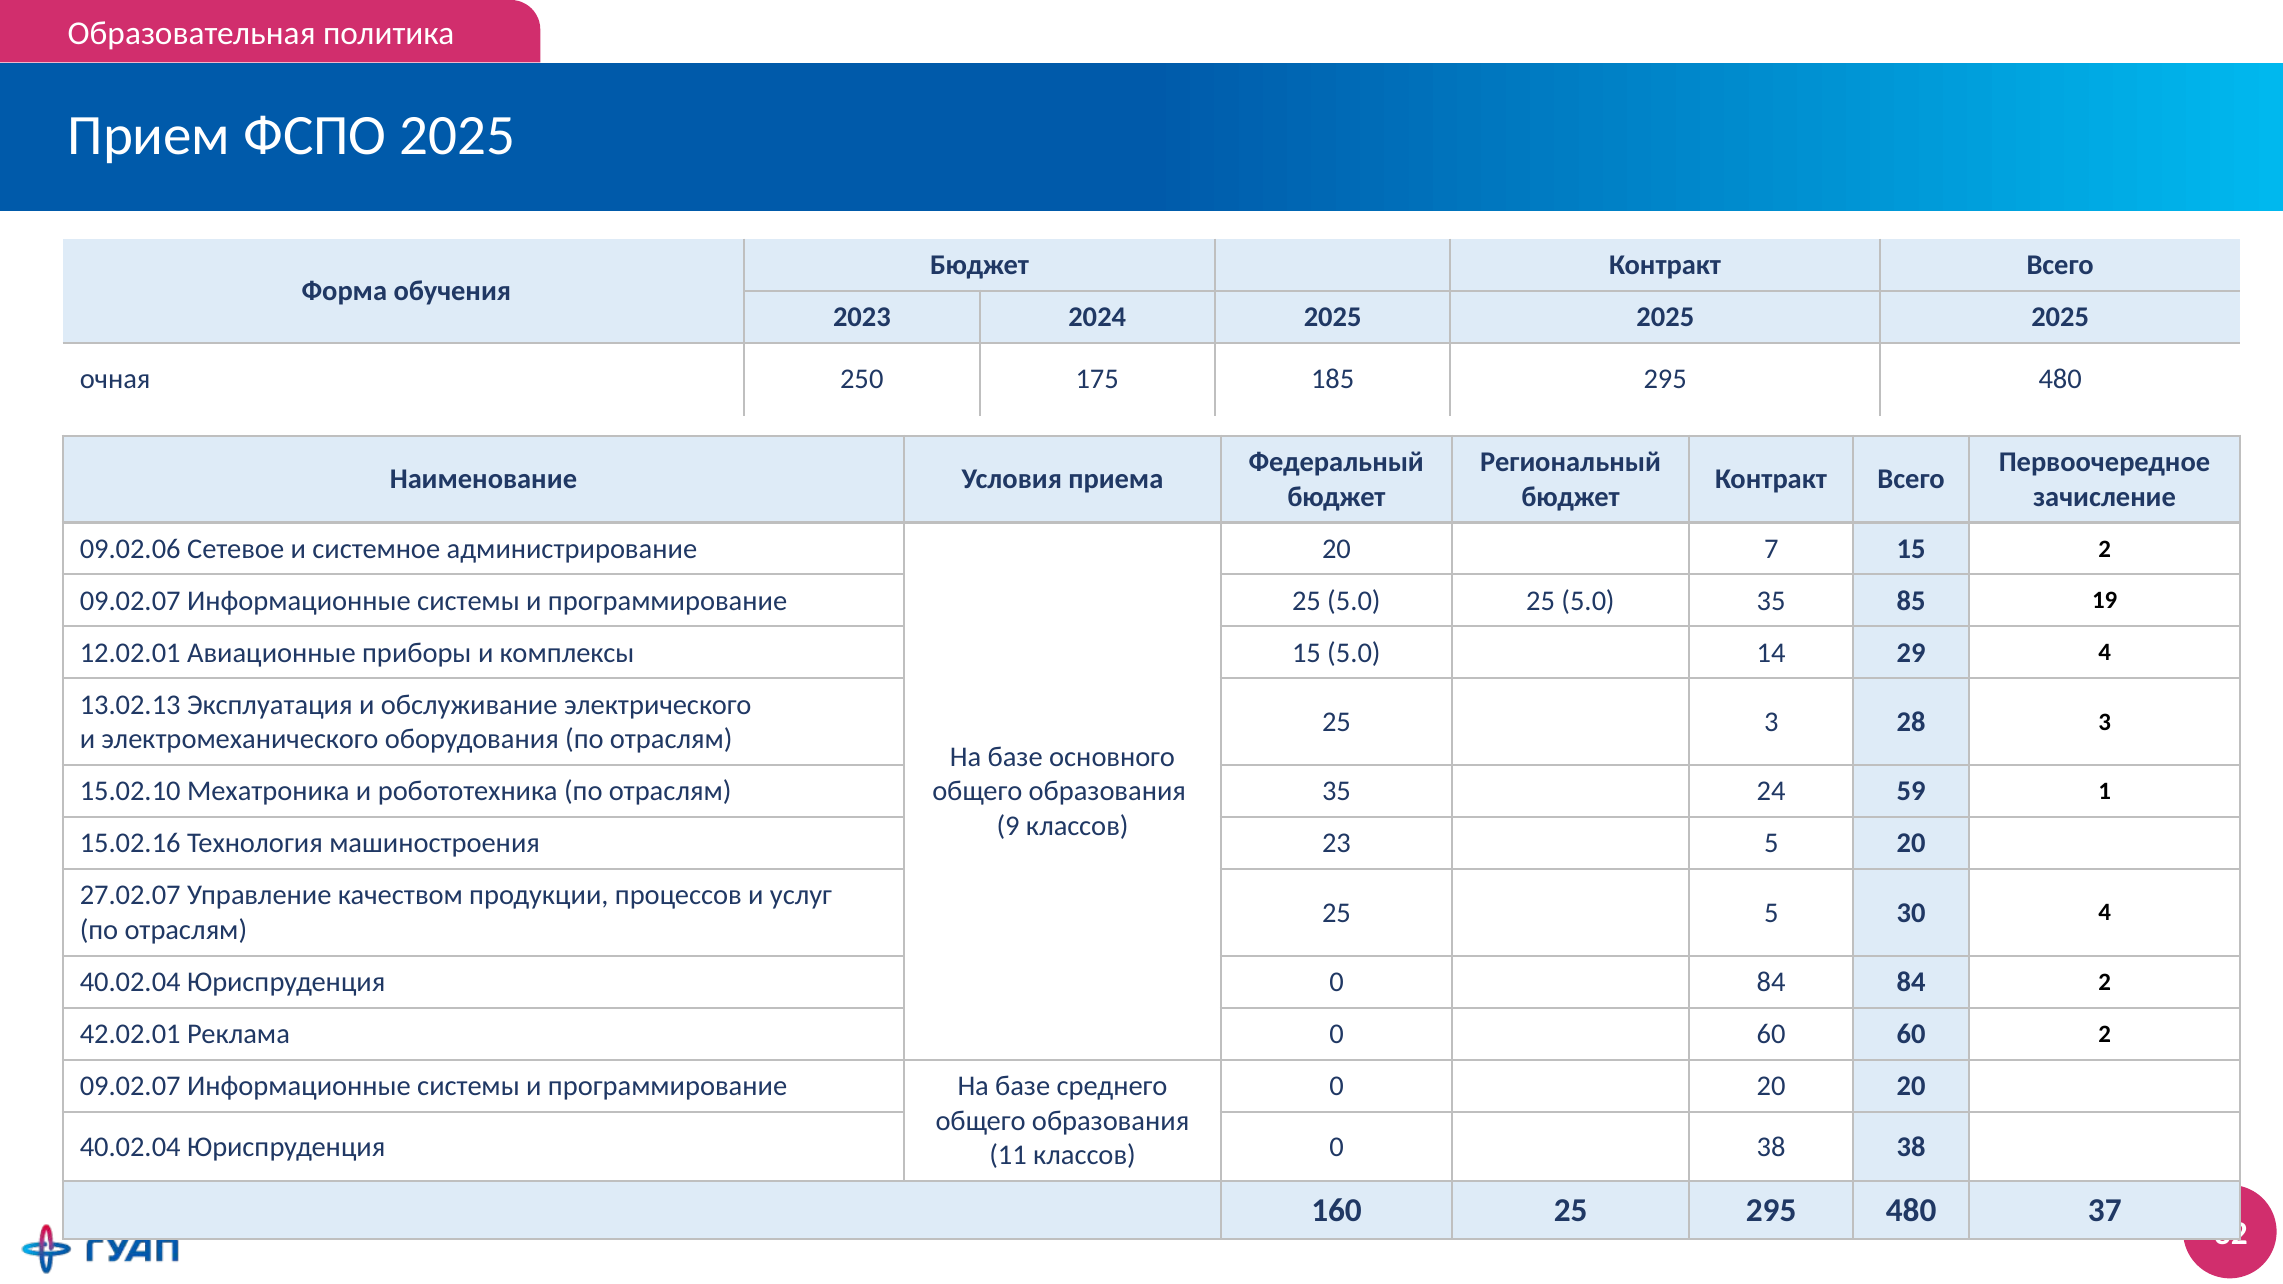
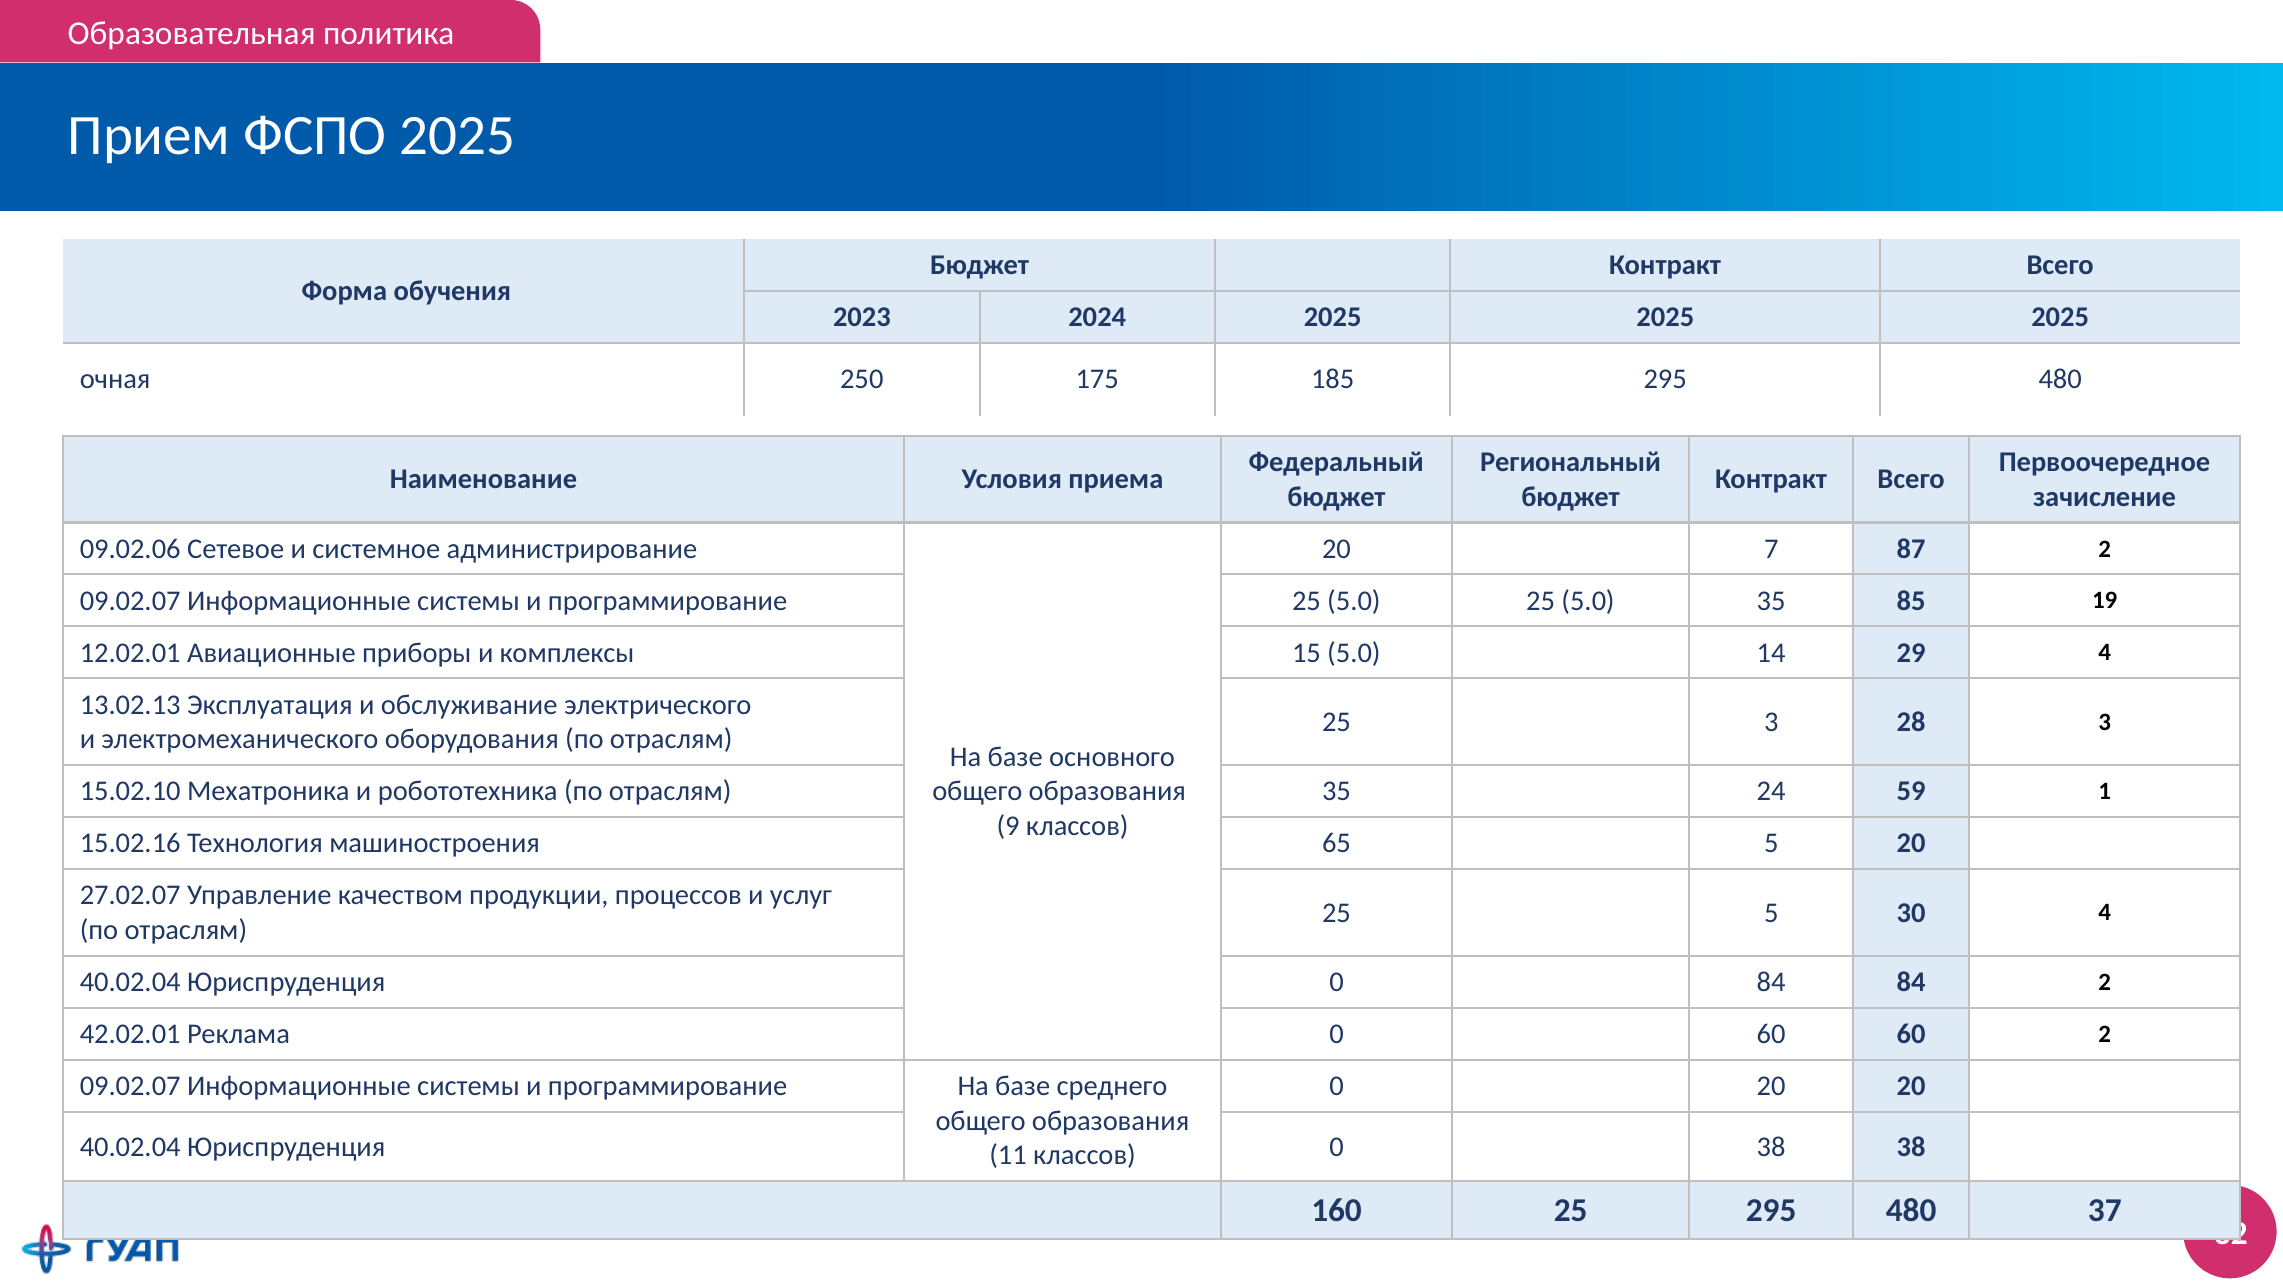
7 15: 15 -> 87
23: 23 -> 65
